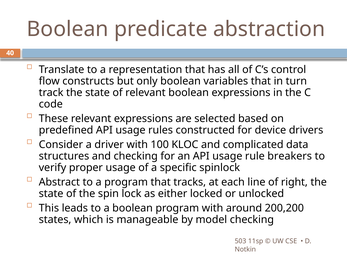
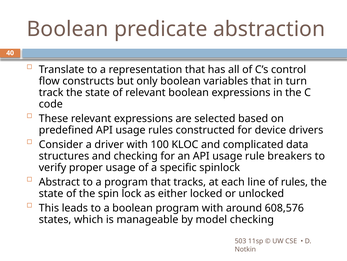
of right: right -> rules
200,200: 200,200 -> 608,576
